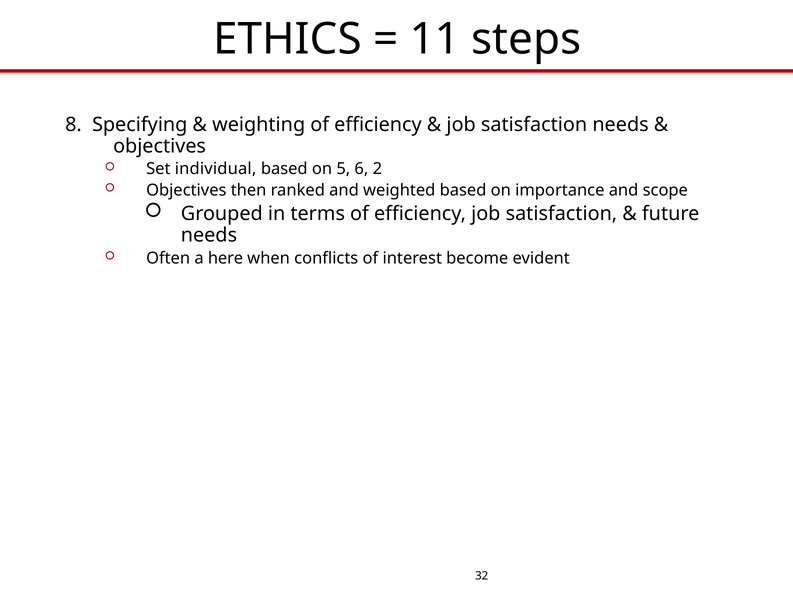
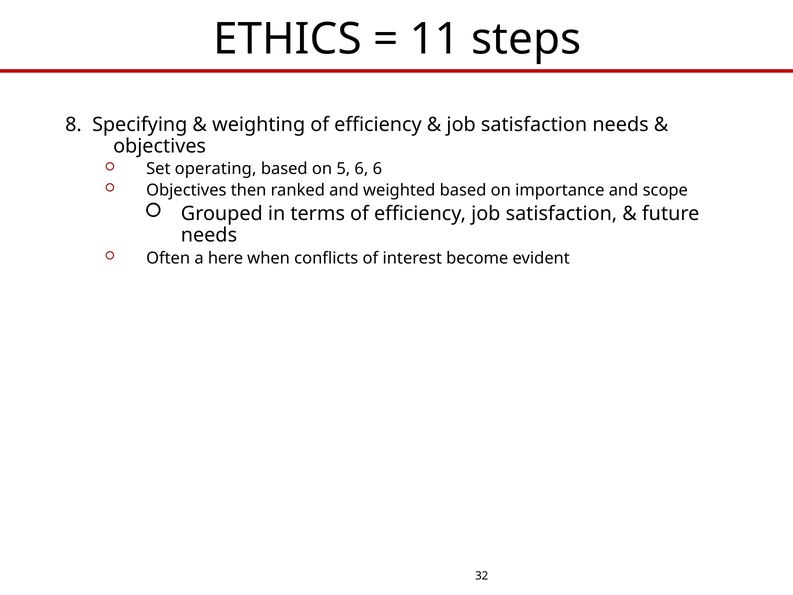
individual: individual -> operating
6 2: 2 -> 6
